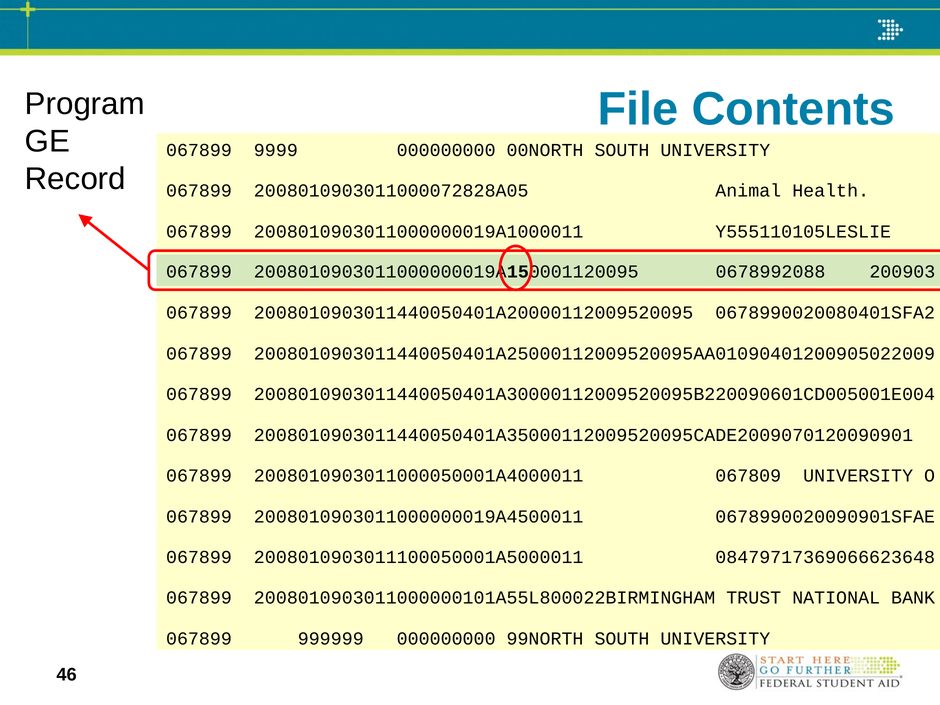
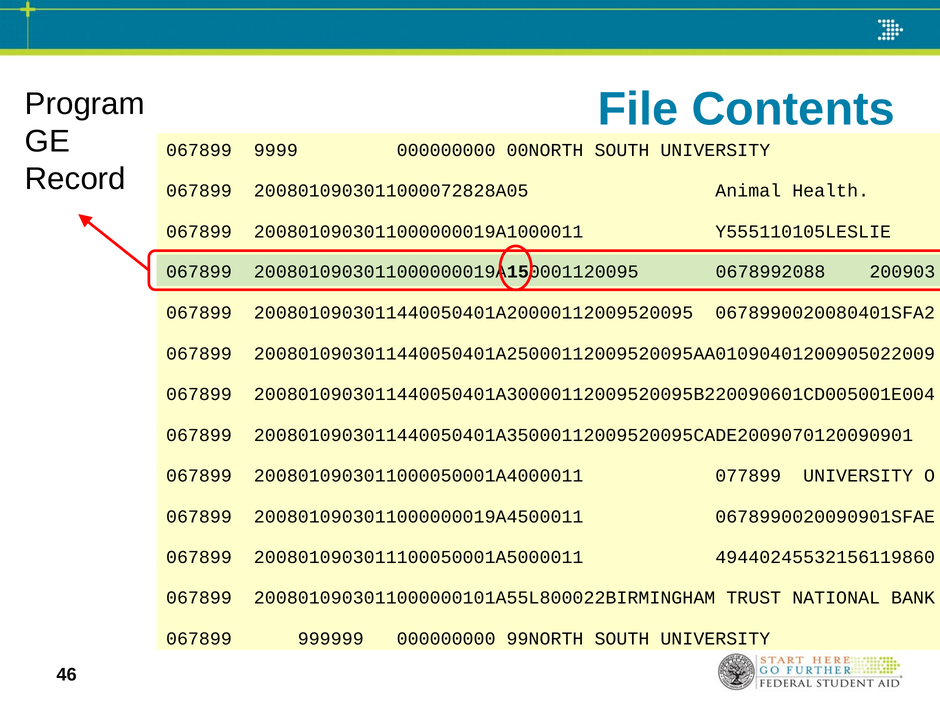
067809: 067809 -> 077899
08479717369066623648: 08479717369066623648 -> 49440245532156119860
